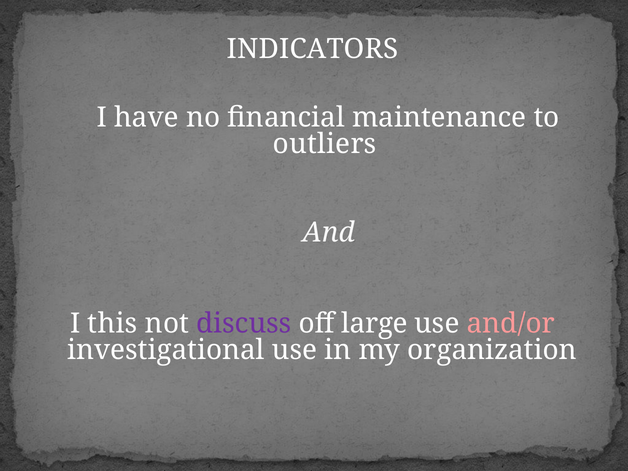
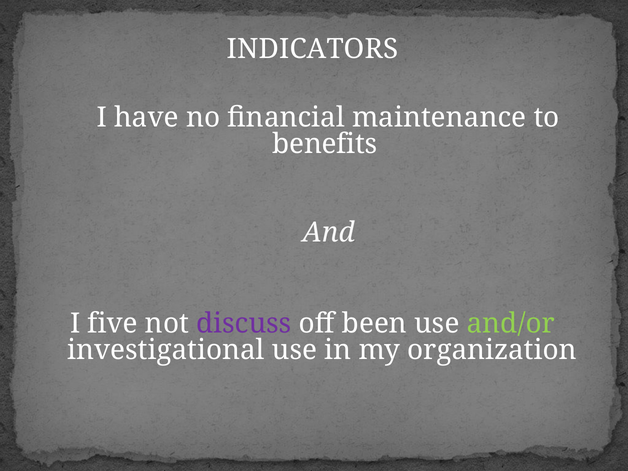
outliers: outliers -> benefits
this: this -> five
large: large -> been
and/or colour: pink -> light green
